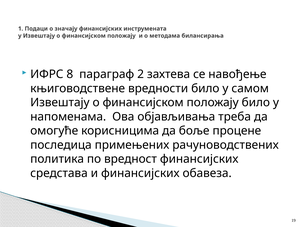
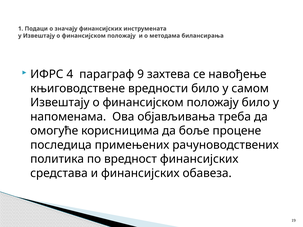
8: 8 -> 4
2: 2 -> 9
